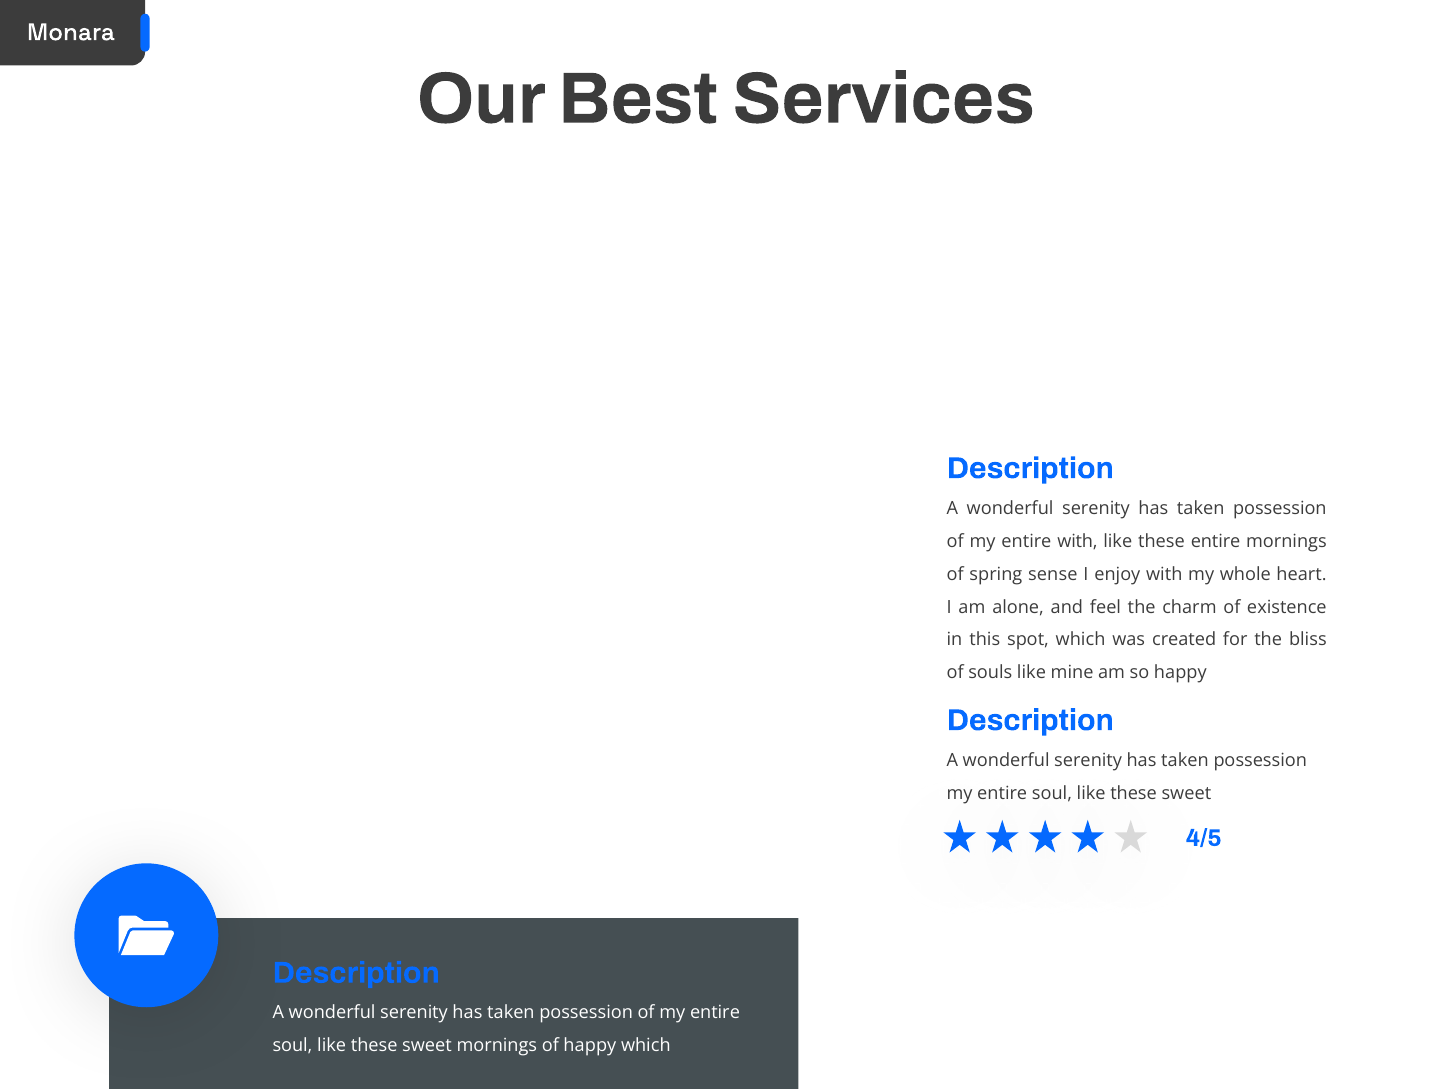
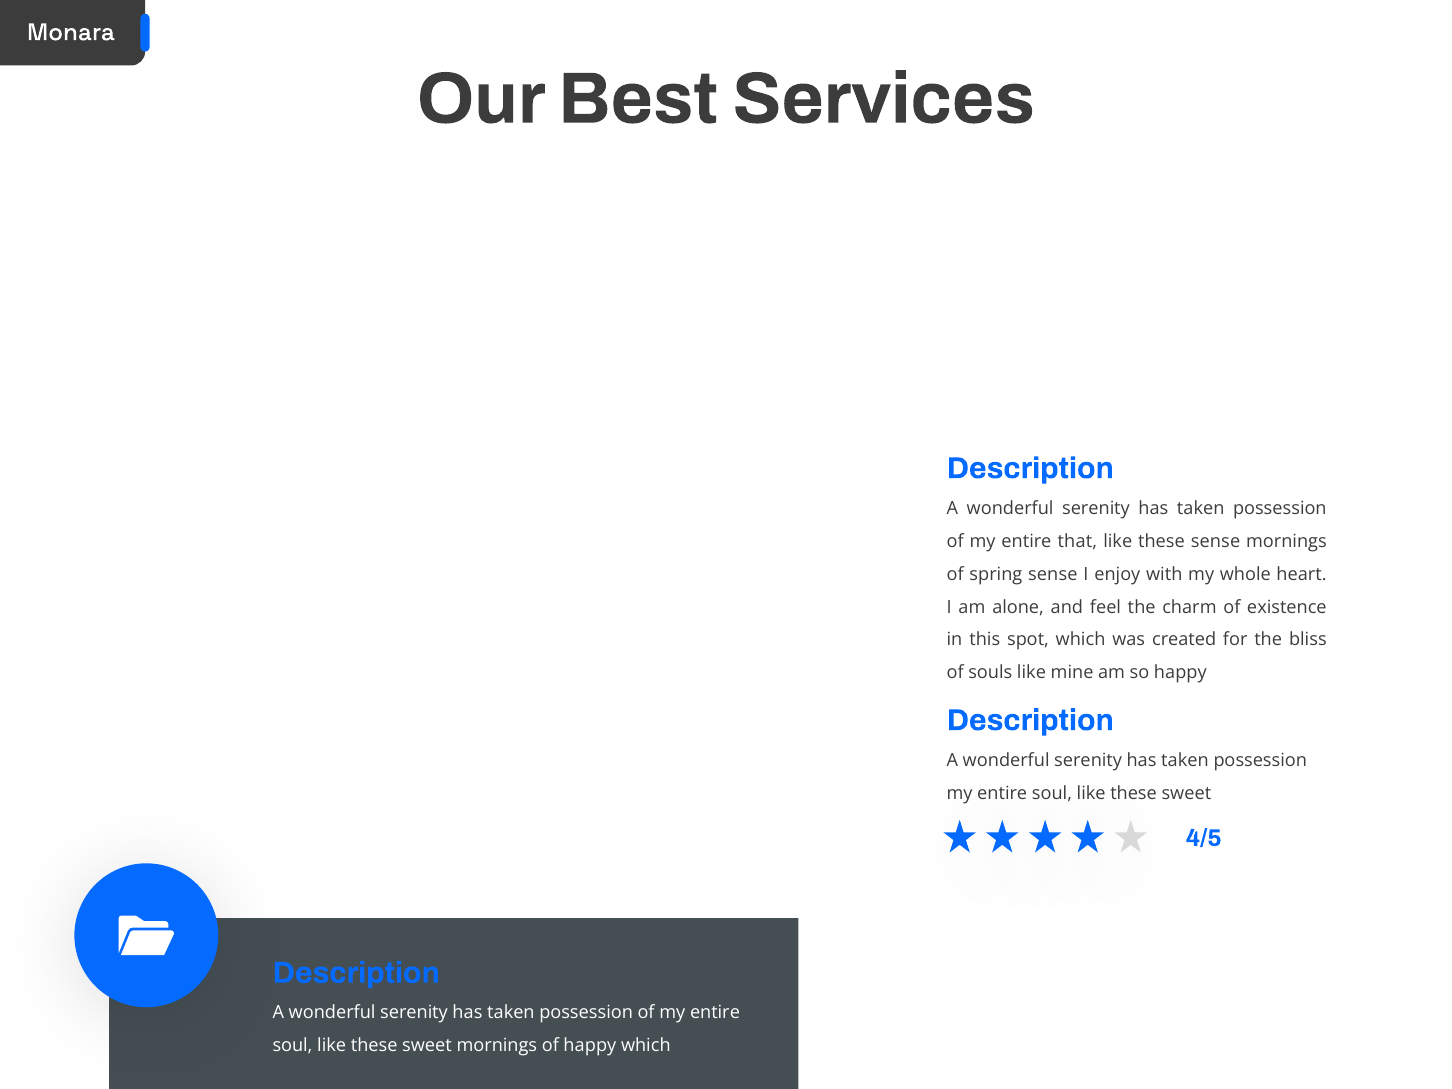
entire with: with -> that
these entire: entire -> sense
